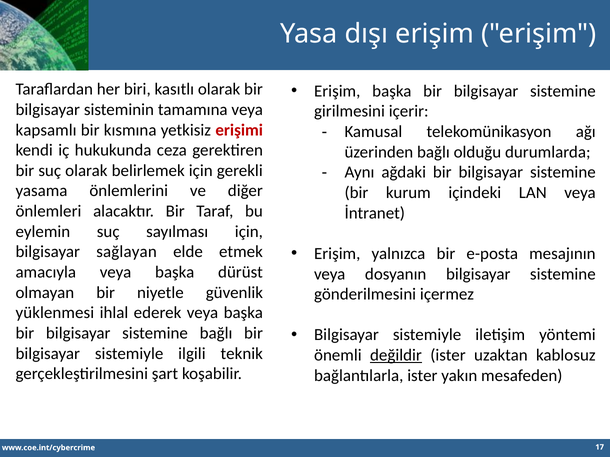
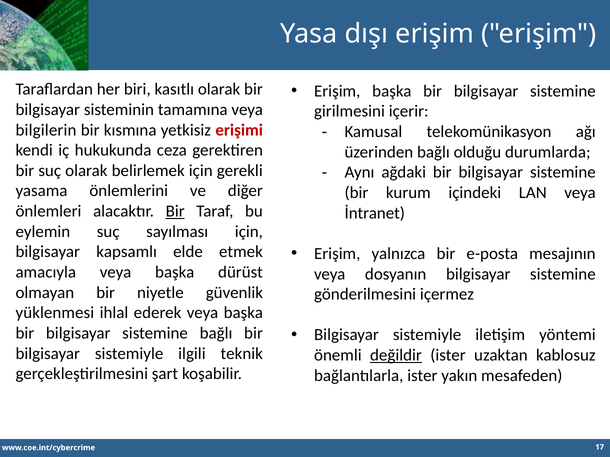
kapsamlı: kapsamlı -> bilgilerin
Bir at (175, 211) underline: none -> present
sağlayan: sağlayan -> kapsamlı
